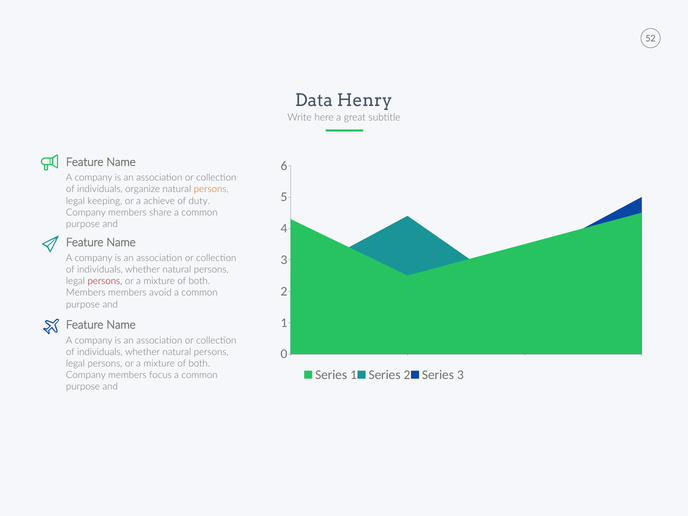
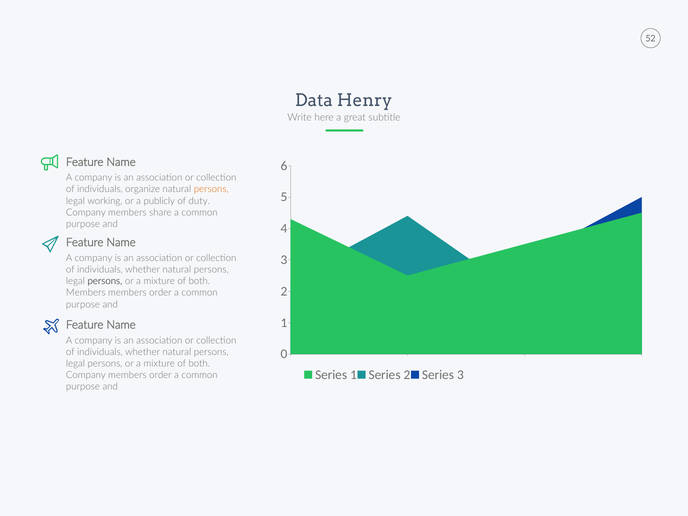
keeping: keeping -> working
achieve: achieve -> publicly
persons at (105, 281) colour: red -> black
avoid at (160, 293): avoid -> order
Company members focus: focus -> order
